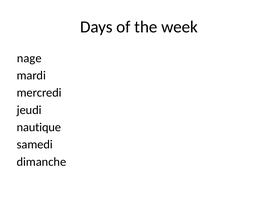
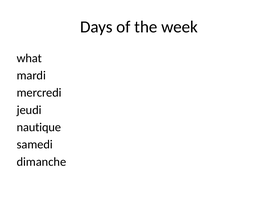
nage: nage -> what
